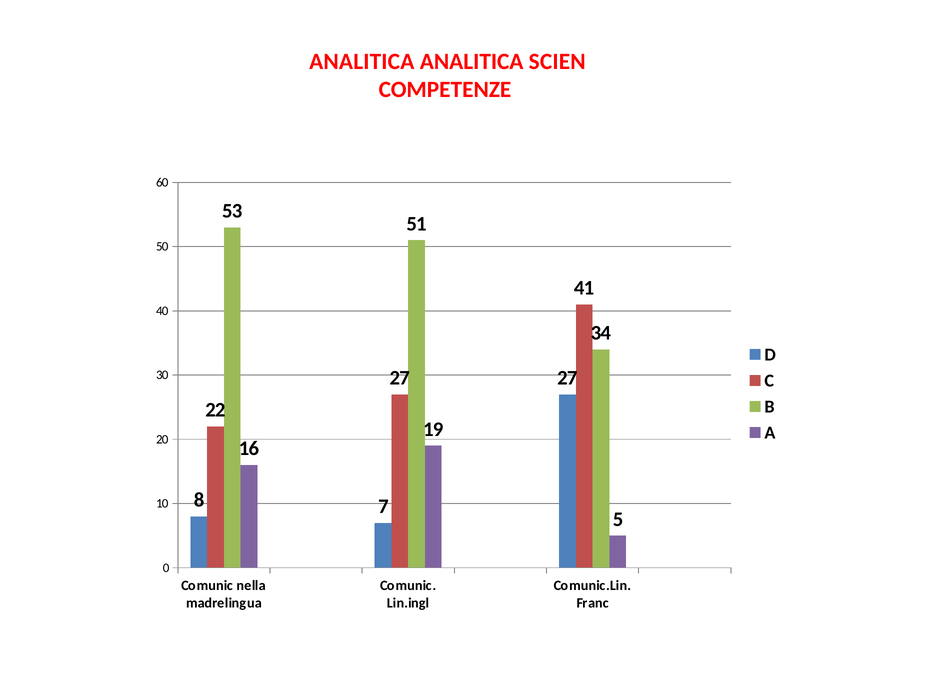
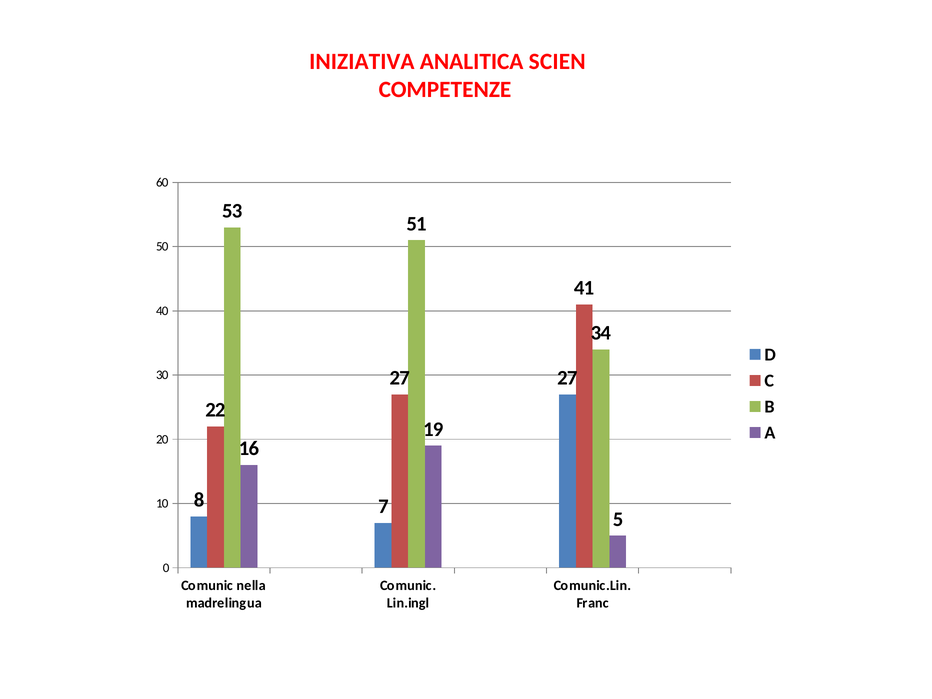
ANALITICA at (362, 61): ANALITICA -> INIZIATIVA
